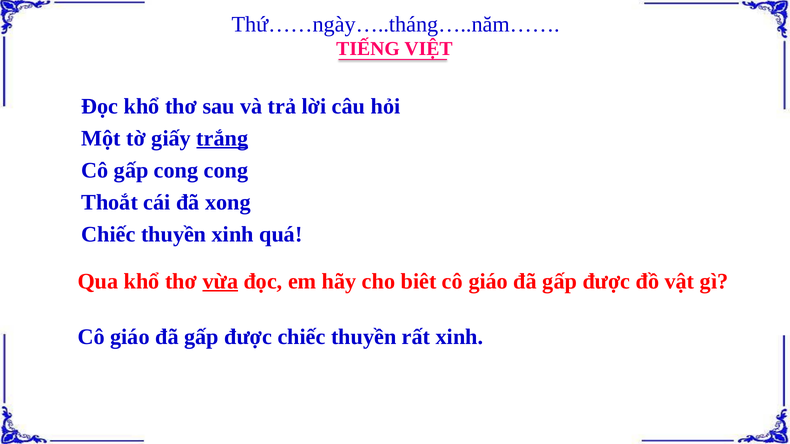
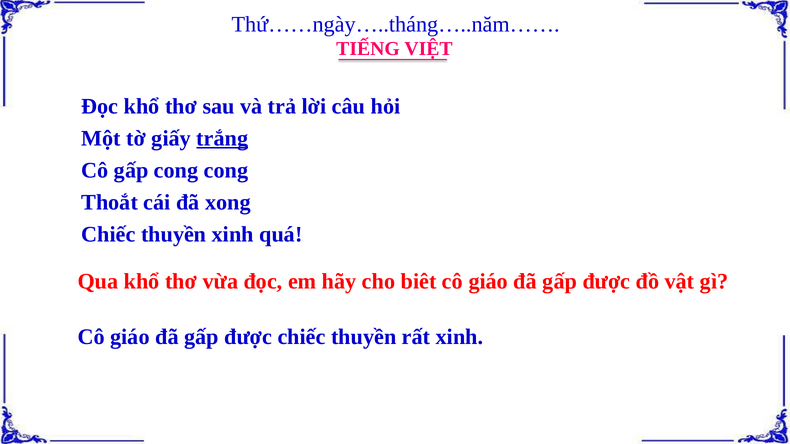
vừa underline: present -> none
